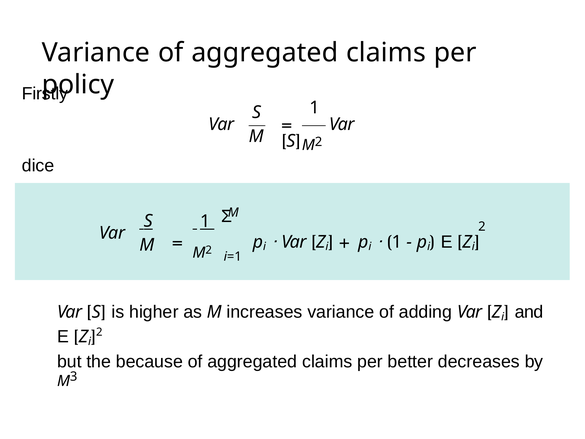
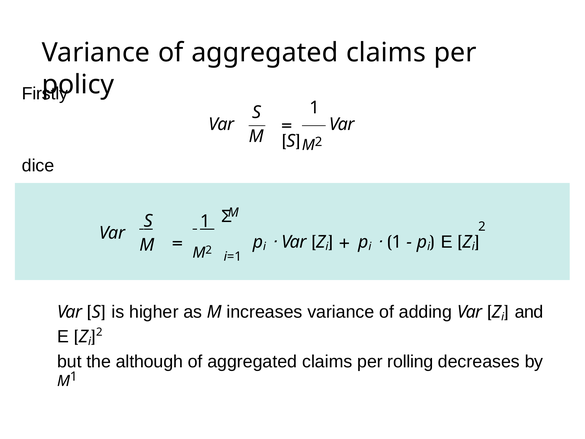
because: because -> although
better: better -> rolling
3 at (74, 377): 3 -> 1
